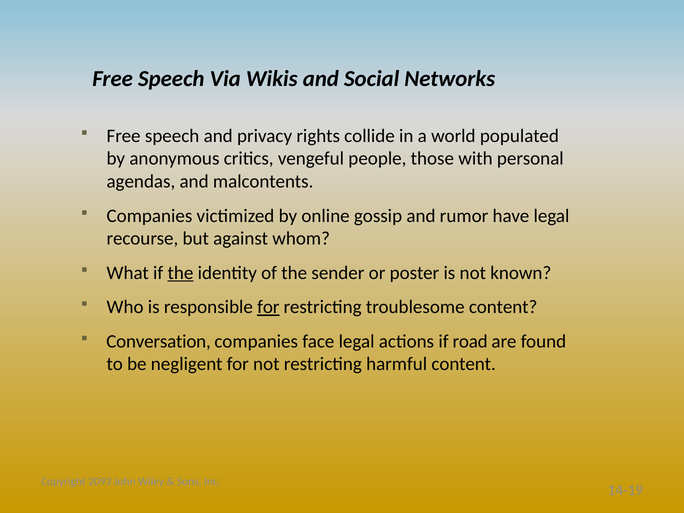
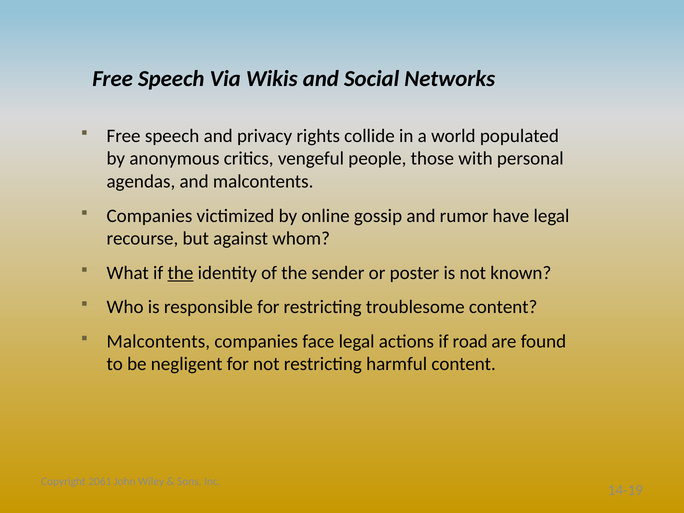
for at (268, 307) underline: present -> none
Conversation at (159, 341): Conversation -> Malcontents
2093: 2093 -> 2061
